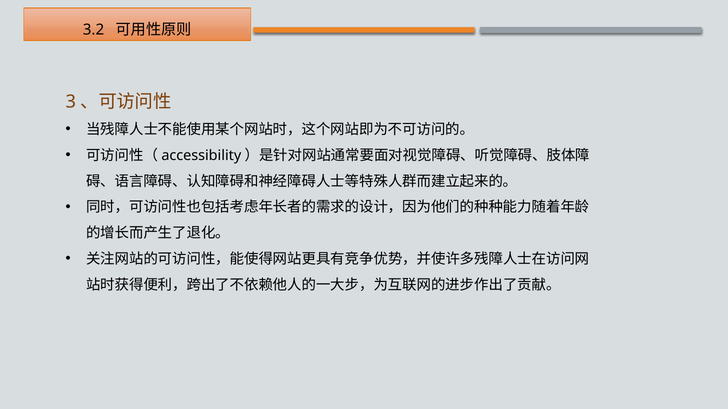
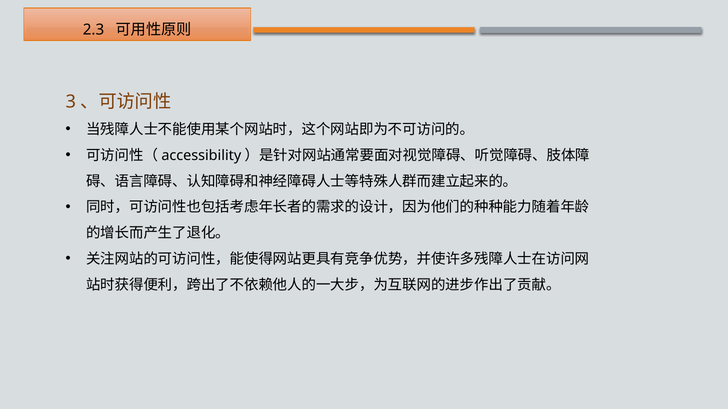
3.2: 3.2 -> 2.3
